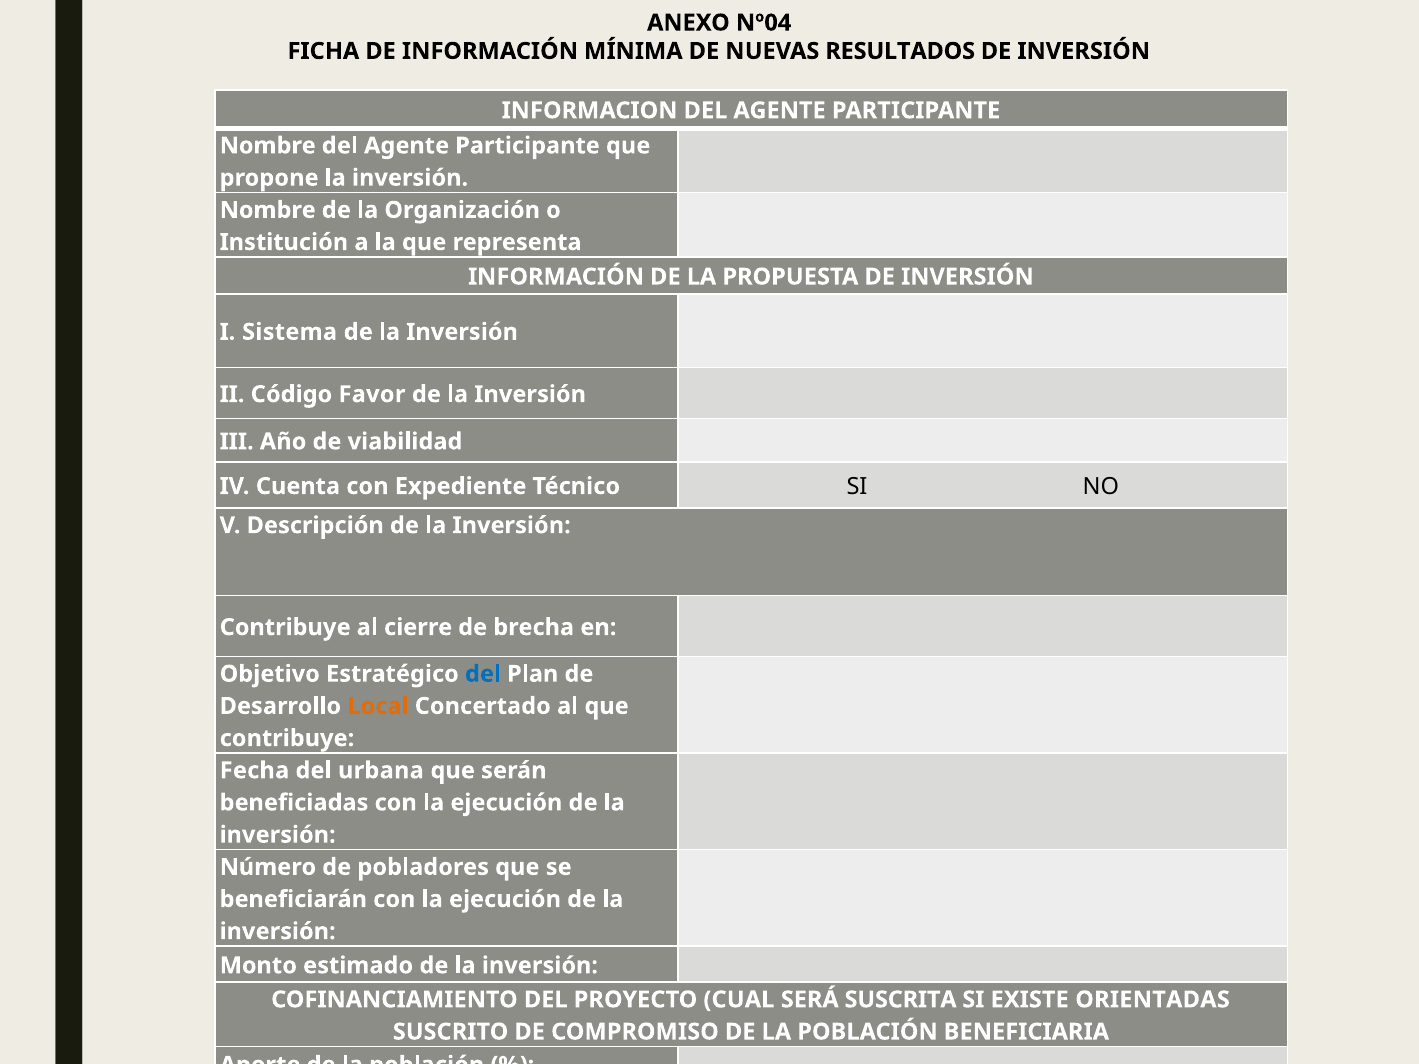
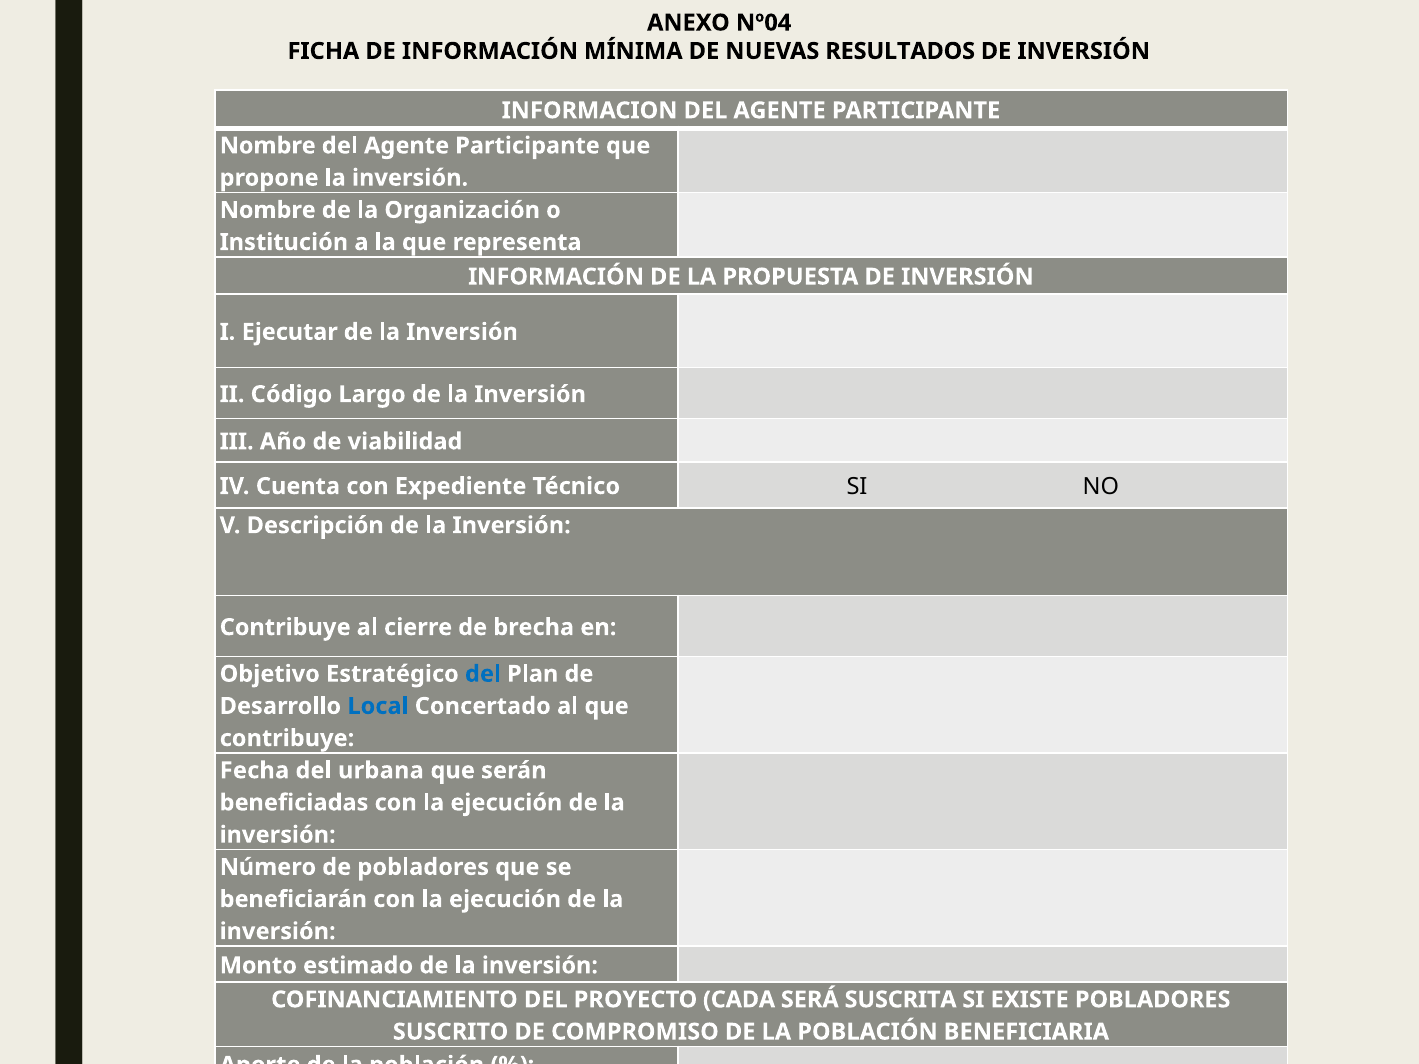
Sistema: Sistema -> Ejecutar
Favor: Favor -> Largo
Local colour: orange -> blue
CUAL: CUAL -> CADA
EXISTE ORIENTADAS: ORIENTADAS -> POBLADORES
